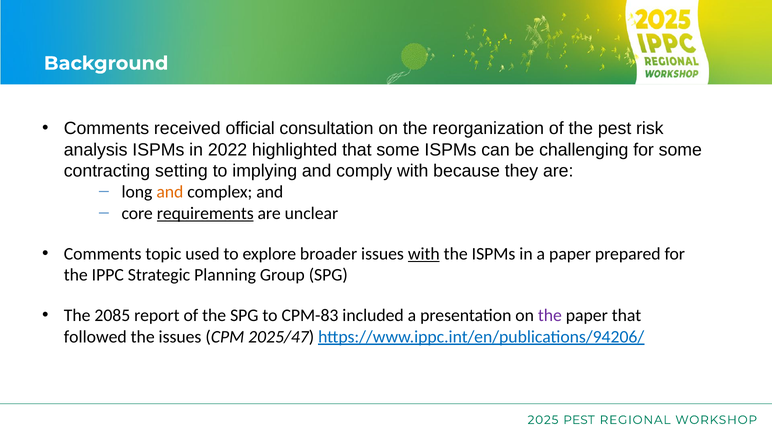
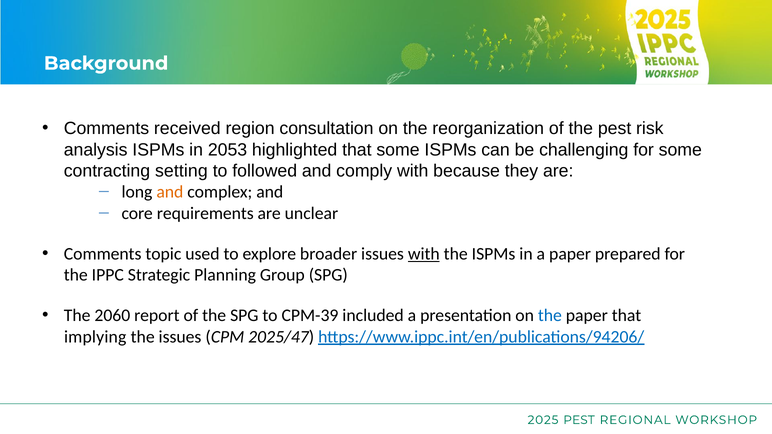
official: official -> region
2022: 2022 -> 2053
implying: implying -> followed
requirements underline: present -> none
2085: 2085 -> 2060
CPM-83: CPM-83 -> CPM-39
the at (550, 316) colour: purple -> blue
followed: followed -> implying
